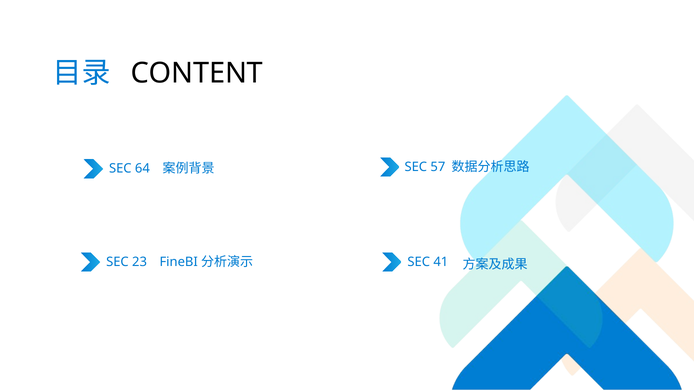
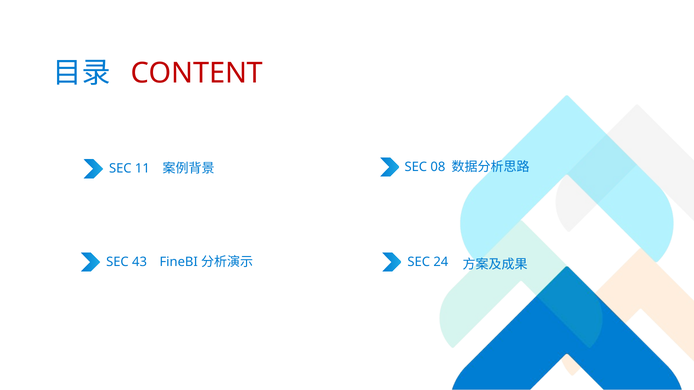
CONTENT colour: black -> red
64: 64 -> 11
57: 57 -> 08
23: 23 -> 43
41: 41 -> 24
